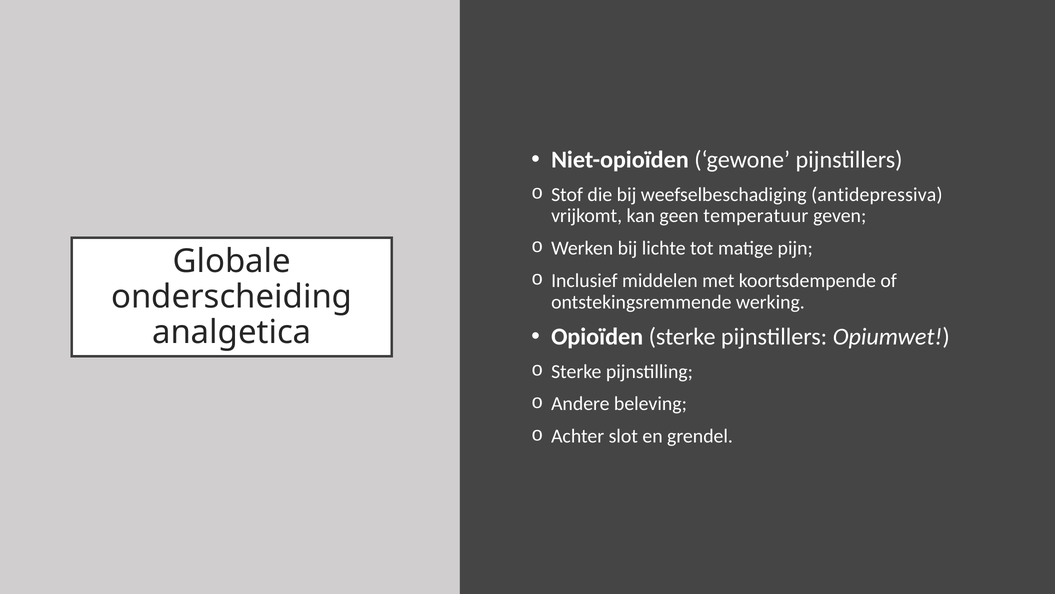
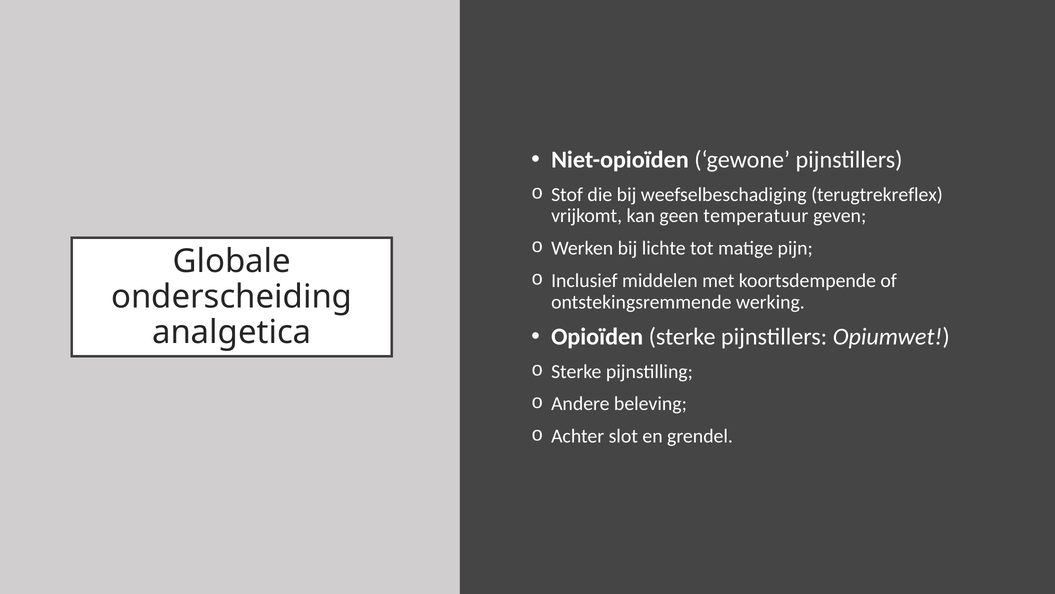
antidepressiva: antidepressiva -> terugtrekreflex
